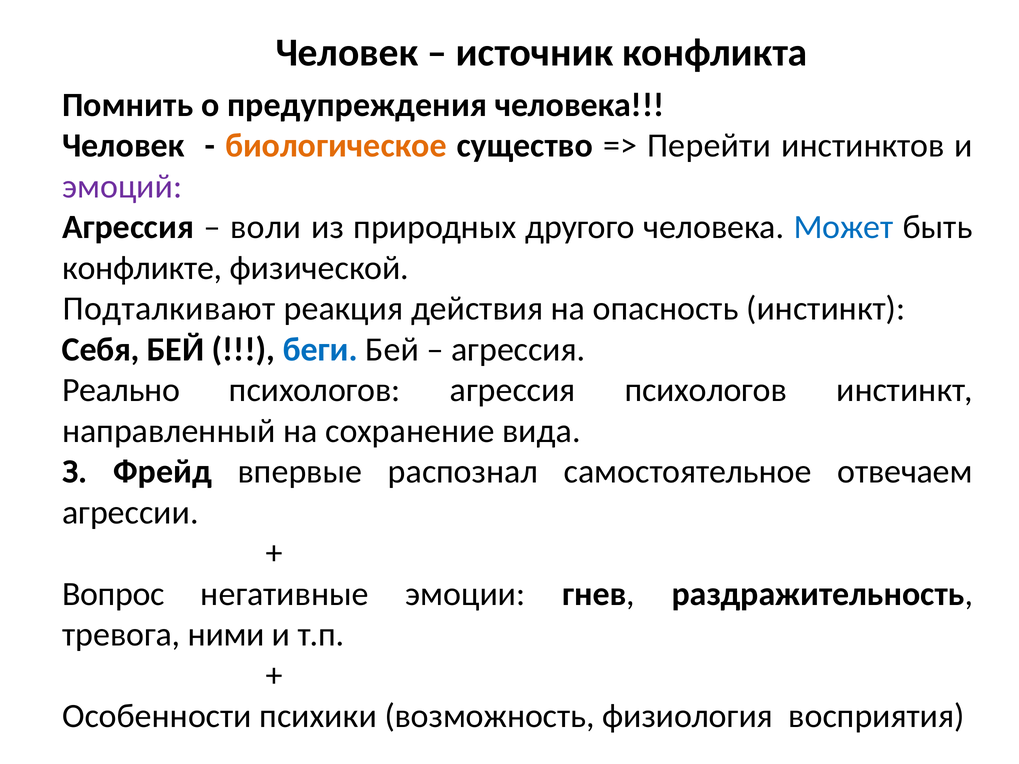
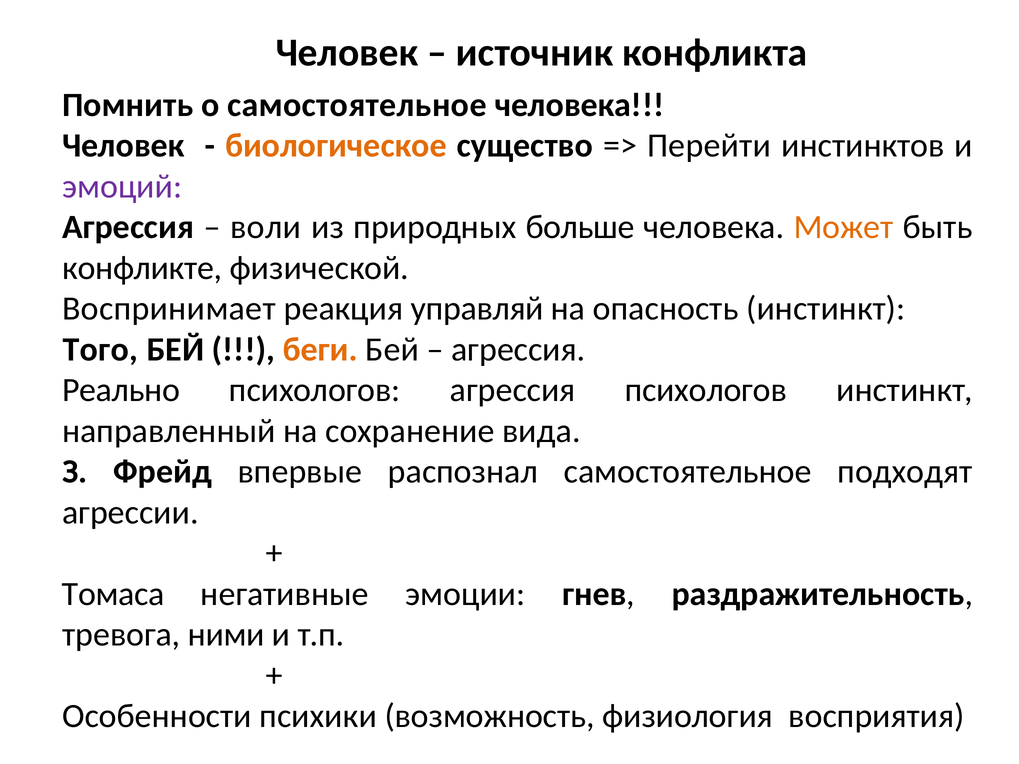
о предупреждения: предупреждения -> самостоятельное
другого: другого -> больше
Может colour: blue -> orange
Подталкивают: Подталкивают -> Воспринимает
действия: действия -> управляй
Себя: Себя -> Того
беги colour: blue -> orange
отвечаем: отвечаем -> подходят
Вопрос: Вопрос -> Томаса
